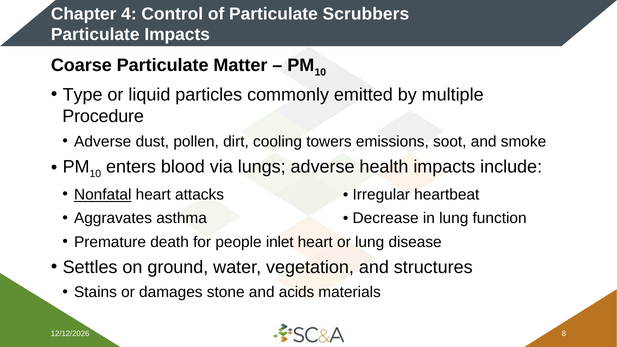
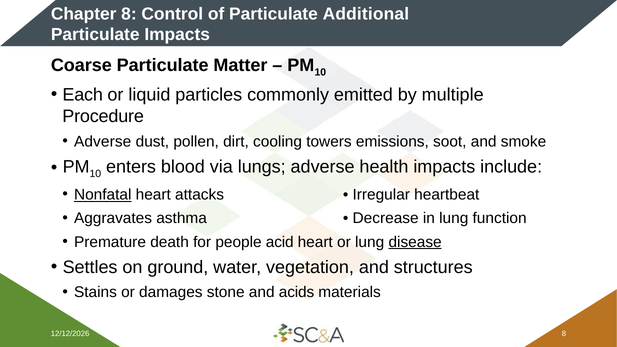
Chapter 4: 4 -> 8
Scrubbers: Scrubbers -> Additional
Type: Type -> Each
inlet: inlet -> acid
disease underline: none -> present
